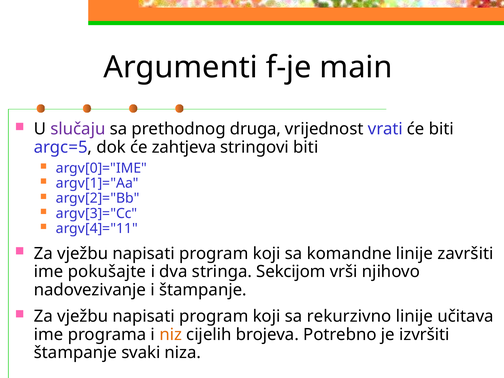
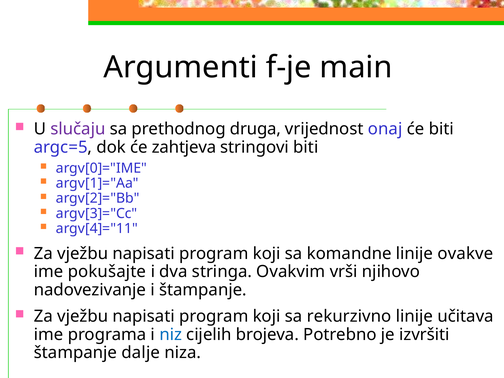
vrati: vrati -> onaj
završiti: završiti -> ovakve
Sekcijom: Sekcijom -> Ovakvim
niz colour: orange -> blue
svaki: svaki -> dalje
